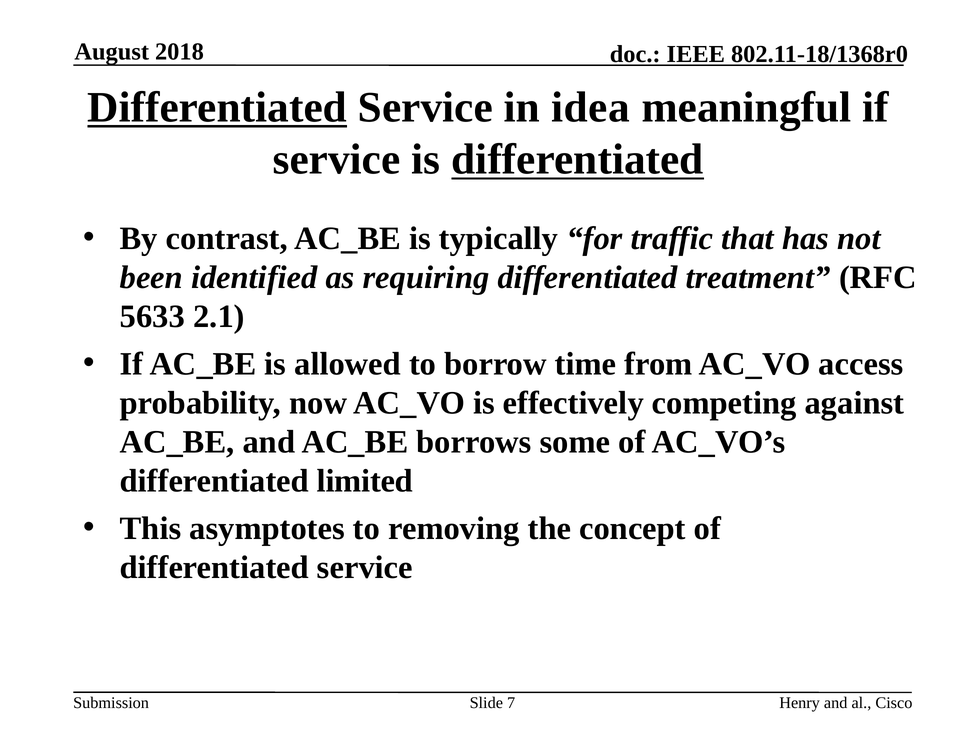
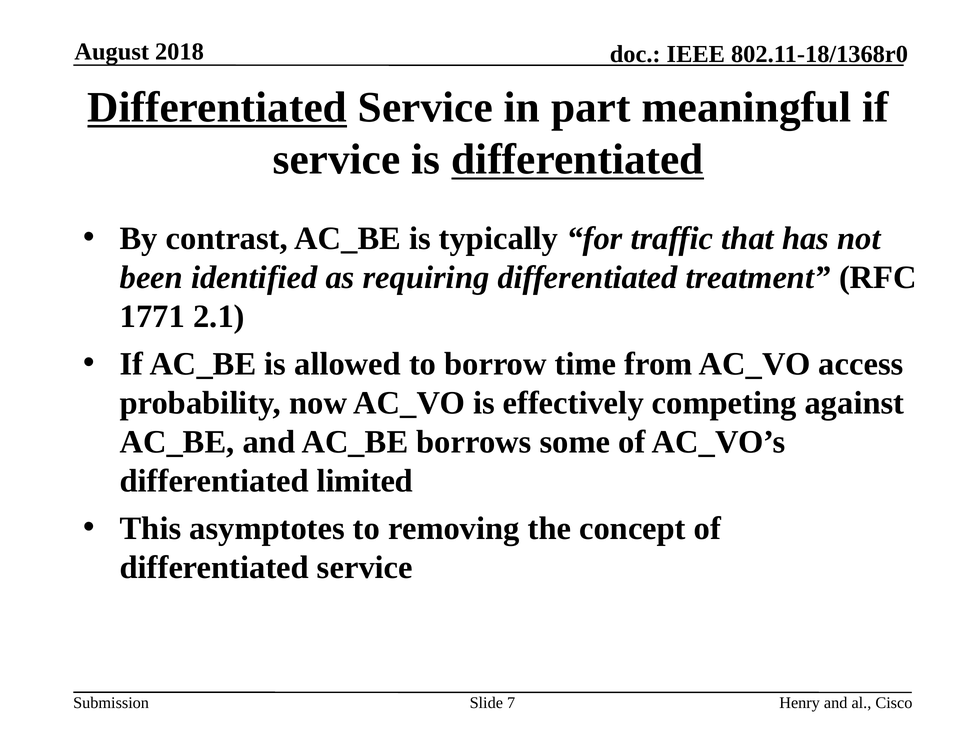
idea: idea -> part
5633: 5633 -> 1771
